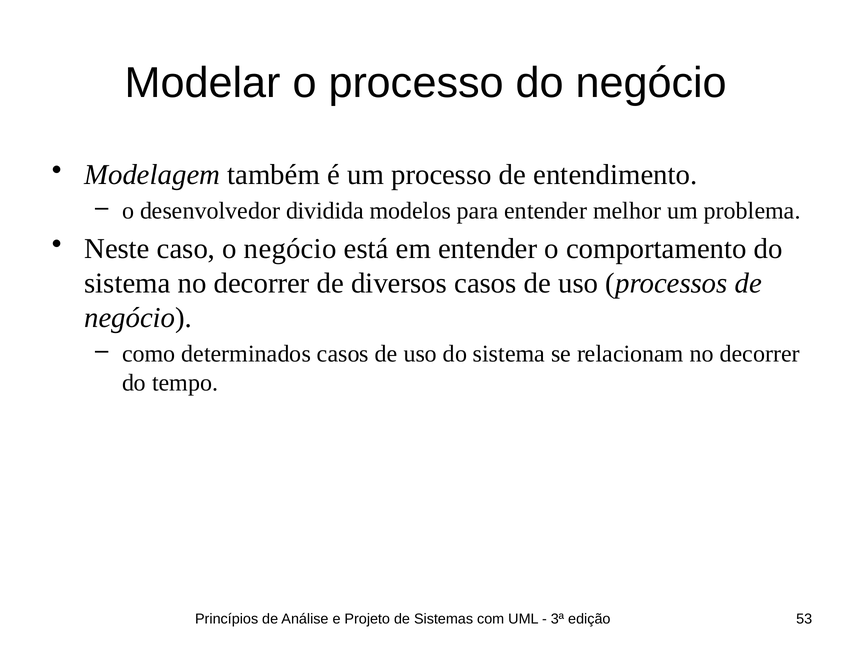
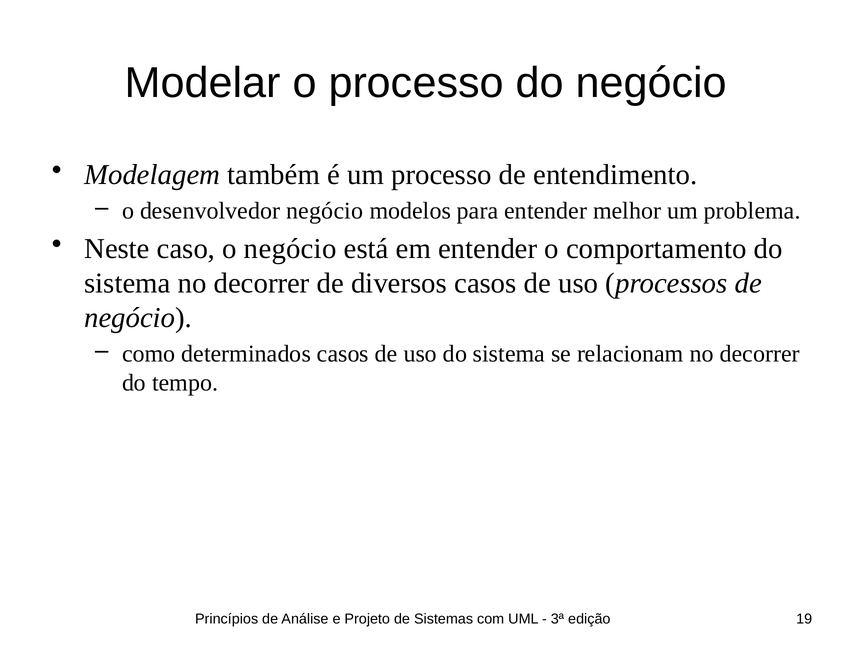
desenvolvedor dividida: dividida -> negócio
53: 53 -> 19
